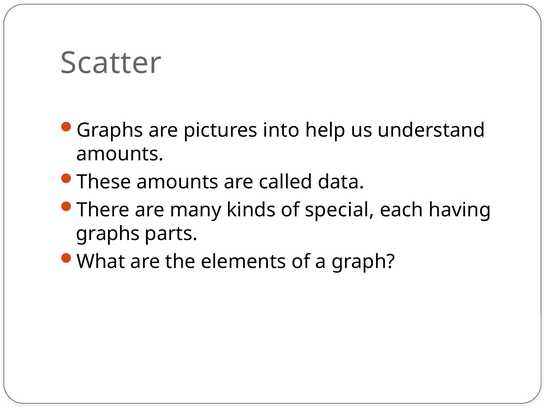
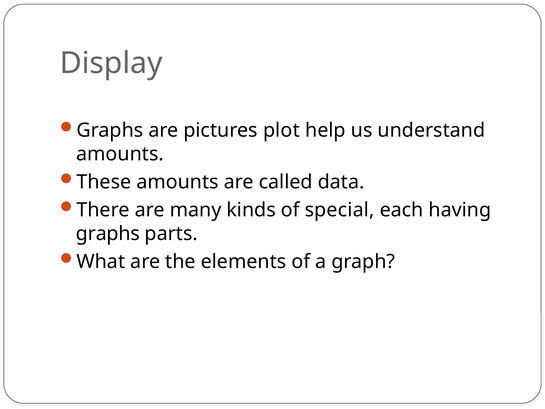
Scatter: Scatter -> Display
into: into -> plot
